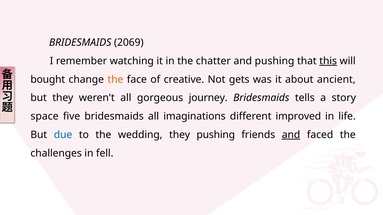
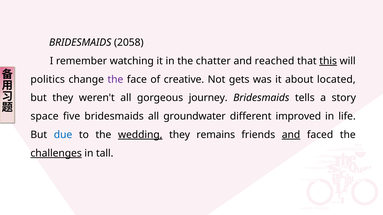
2069: 2069 -> 2058
and pushing: pushing -> reached
bought: bought -> politics
the at (115, 79) colour: orange -> purple
ancient: ancient -> located
imaginations: imaginations -> groundwater
wedding underline: none -> present
they pushing: pushing -> remains
challenges underline: none -> present
fell: fell -> tall
